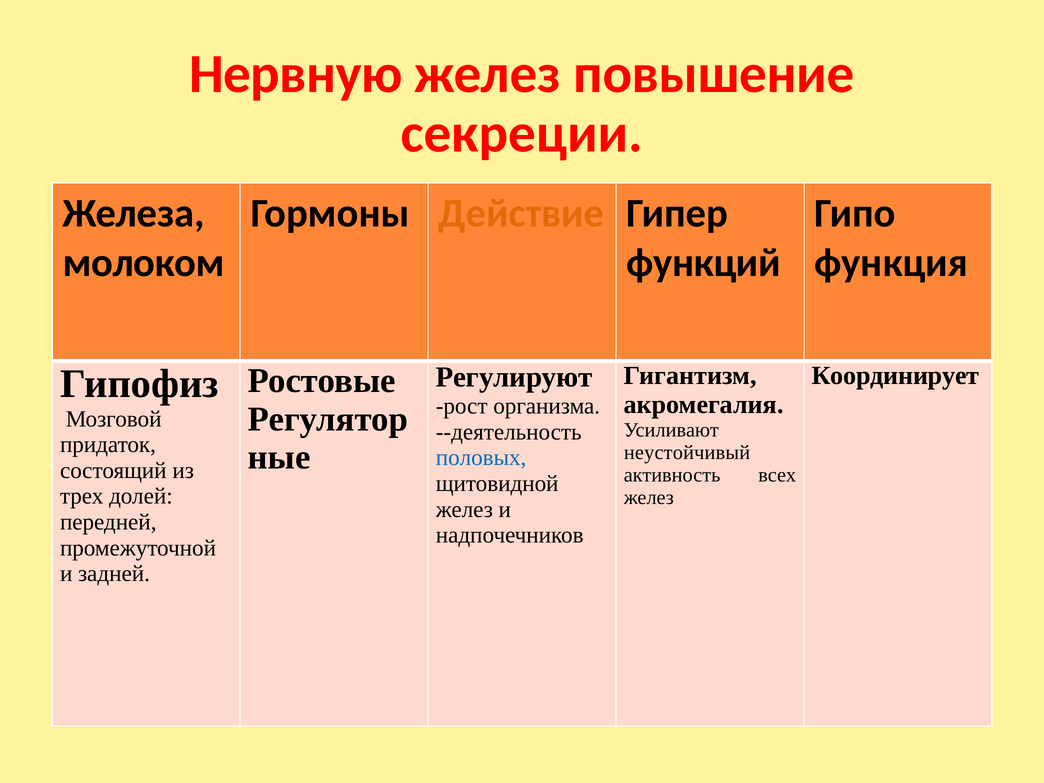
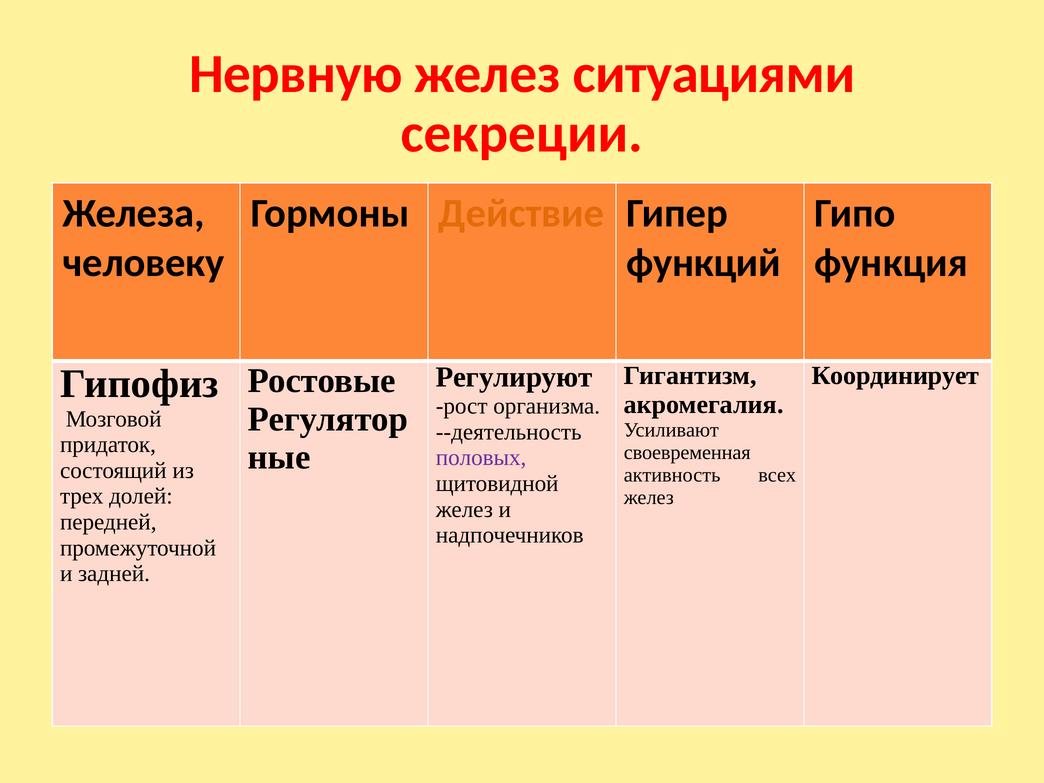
повышение: повышение -> ситуациями
молоком: молоком -> человеку
неустойчивый: неустойчивый -> своевременная
половых colour: blue -> purple
